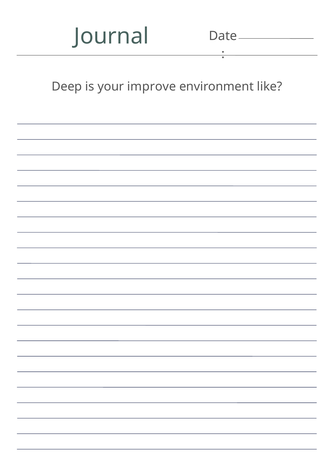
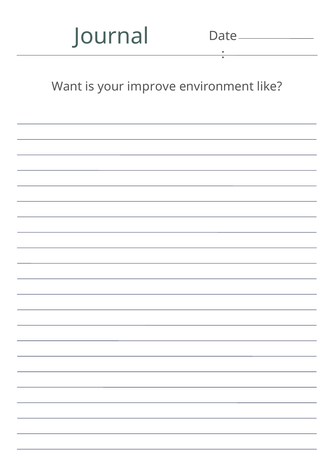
Deep: Deep -> Want
